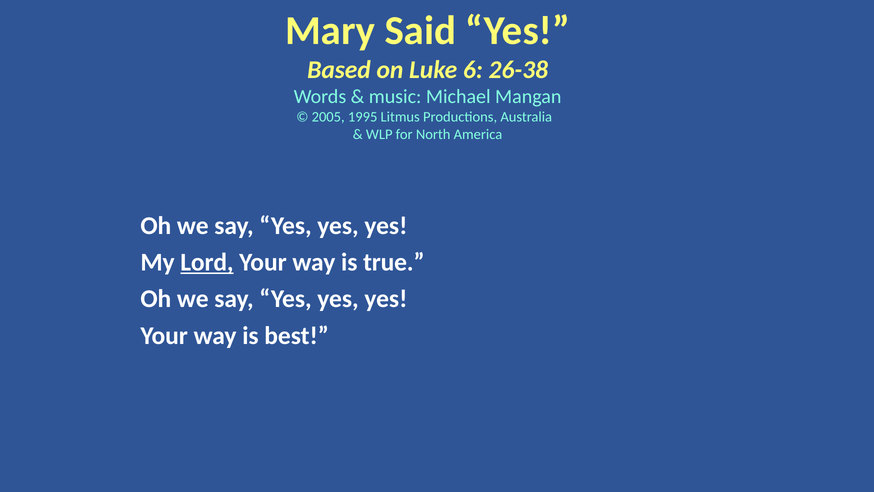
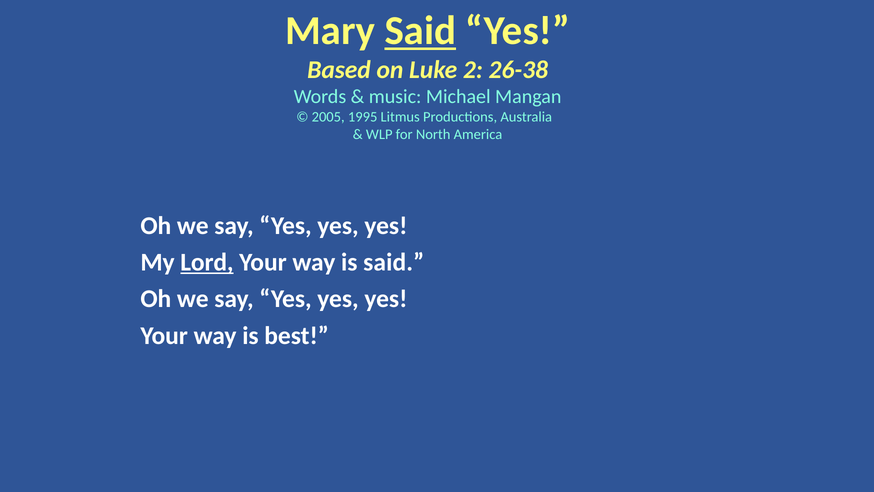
Said at (420, 31) underline: none -> present
6: 6 -> 2
is true: true -> said
